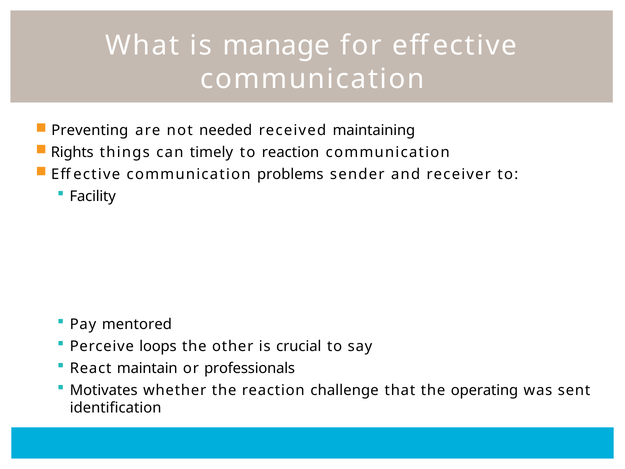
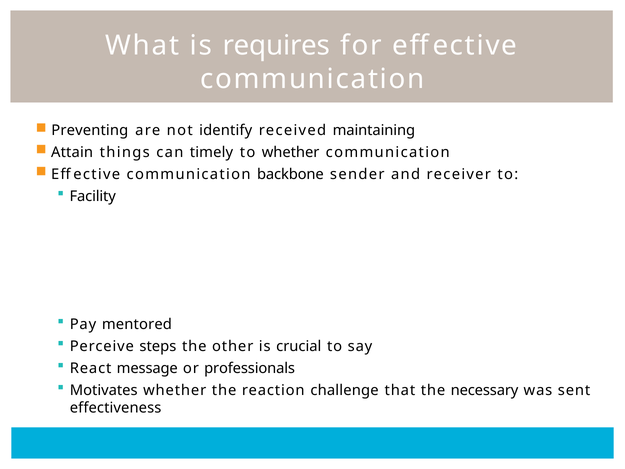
manage: manage -> requires
needed: needed -> identify
Rights: Rights -> Attain
to reaction: reaction -> whether
problems: problems -> backbone
loops: loops -> steps
maintain: maintain -> message
operating: operating -> necessary
identification: identification -> effectiveness
